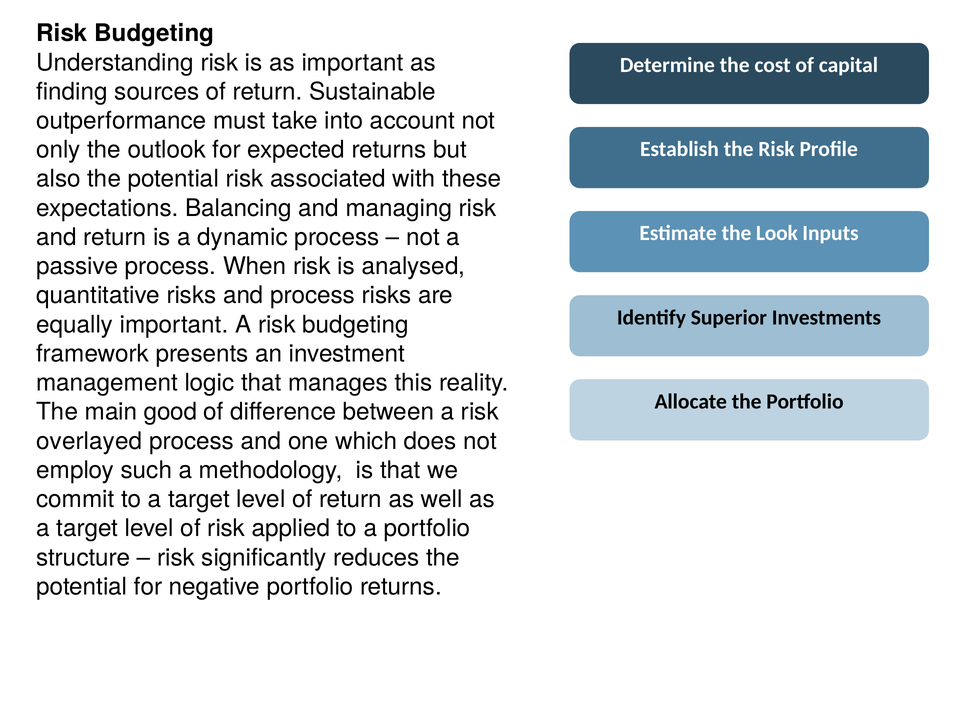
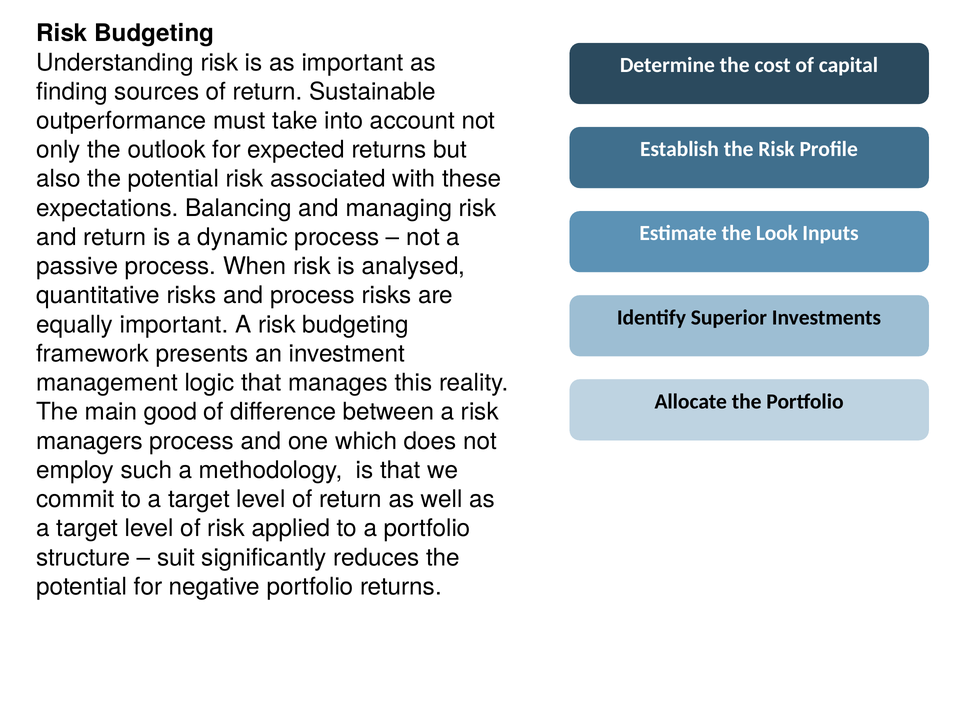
overlayed: overlayed -> managers
risk at (176, 558): risk -> suit
